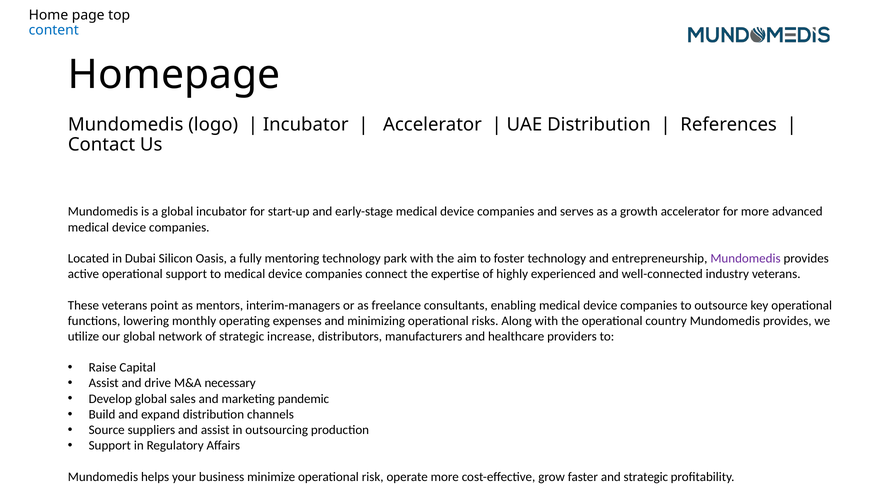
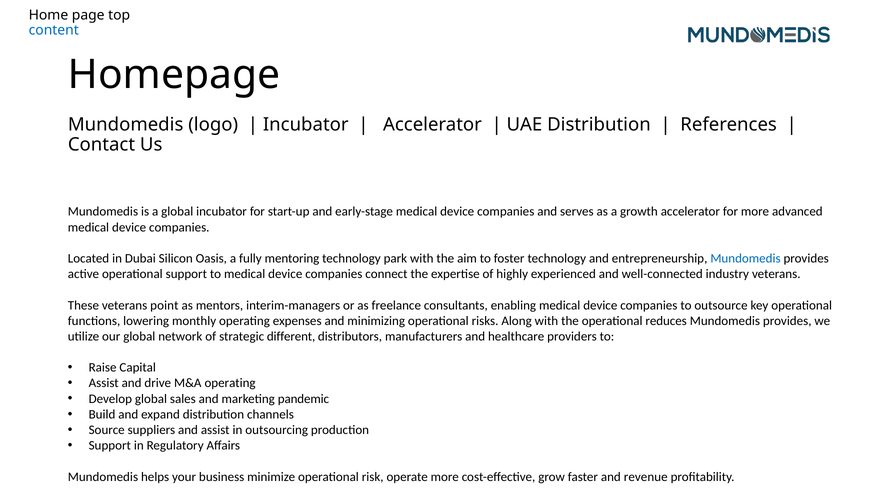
Mundomedis at (745, 259) colour: purple -> blue
country: country -> reduces
increase: increase -> different
M&A necessary: necessary -> operating
and strategic: strategic -> revenue
